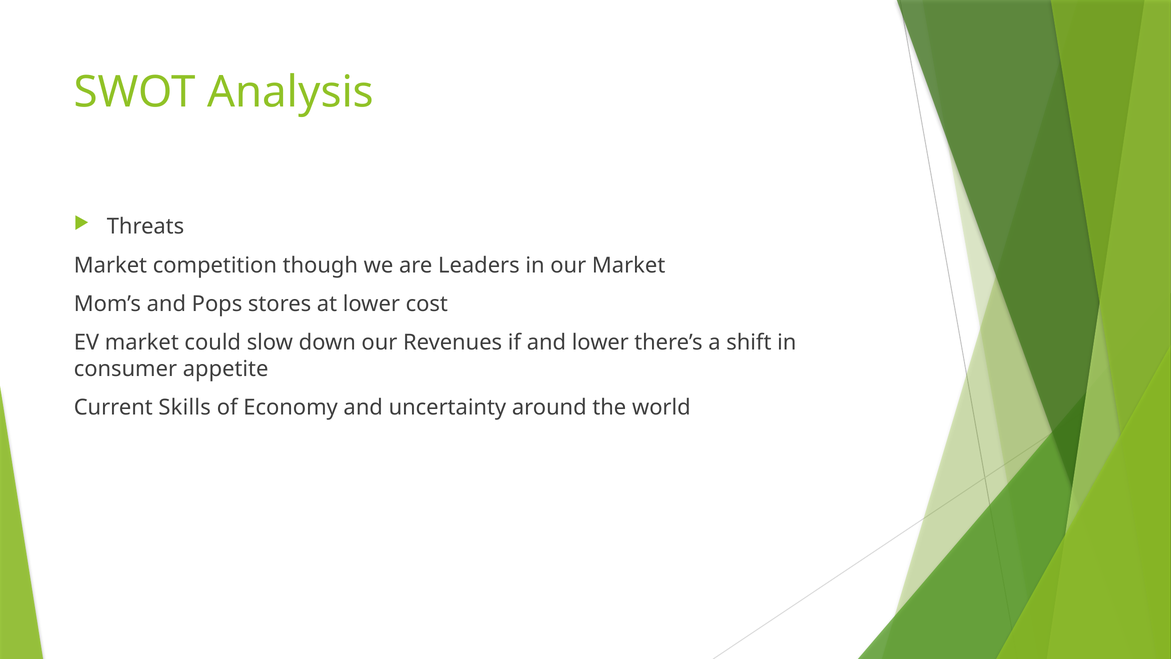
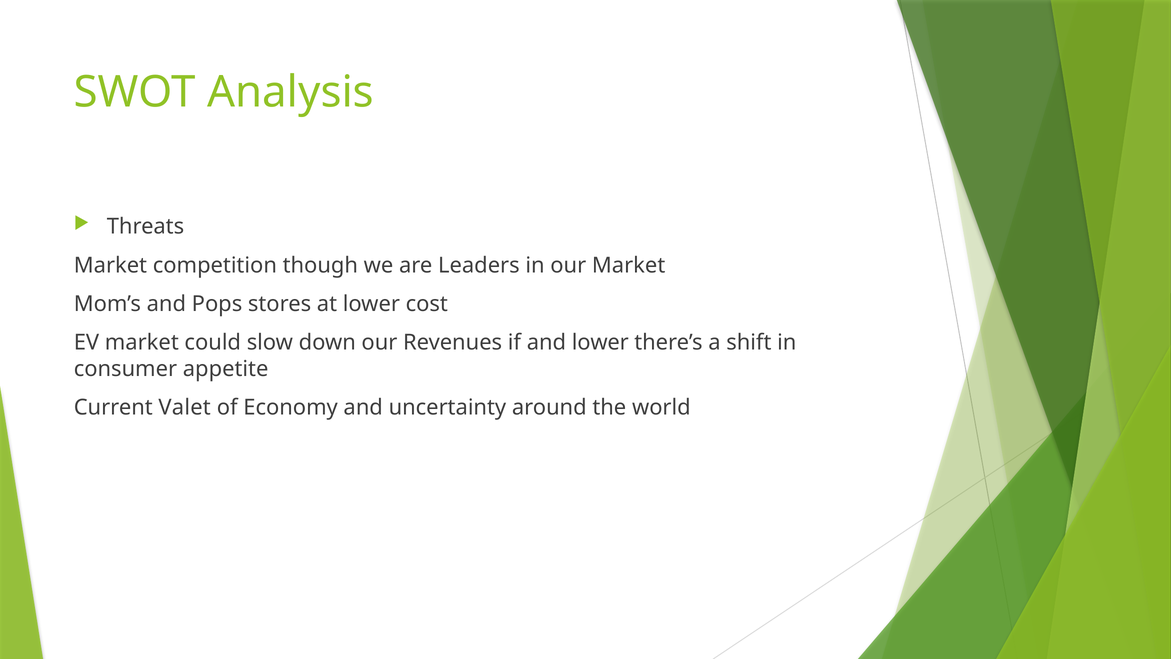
Skills: Skills -> Valet
